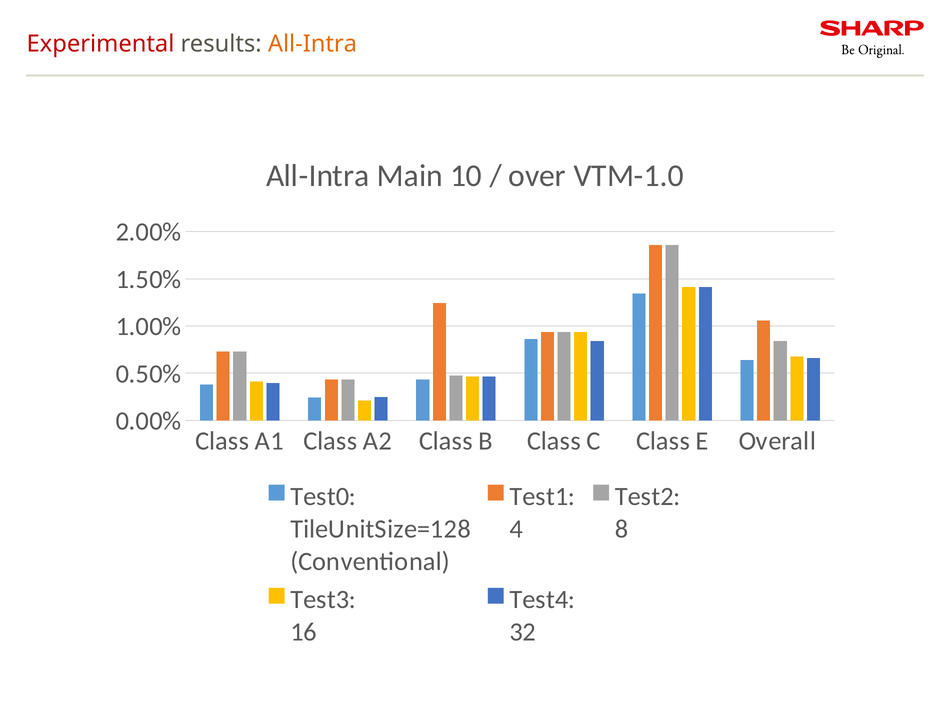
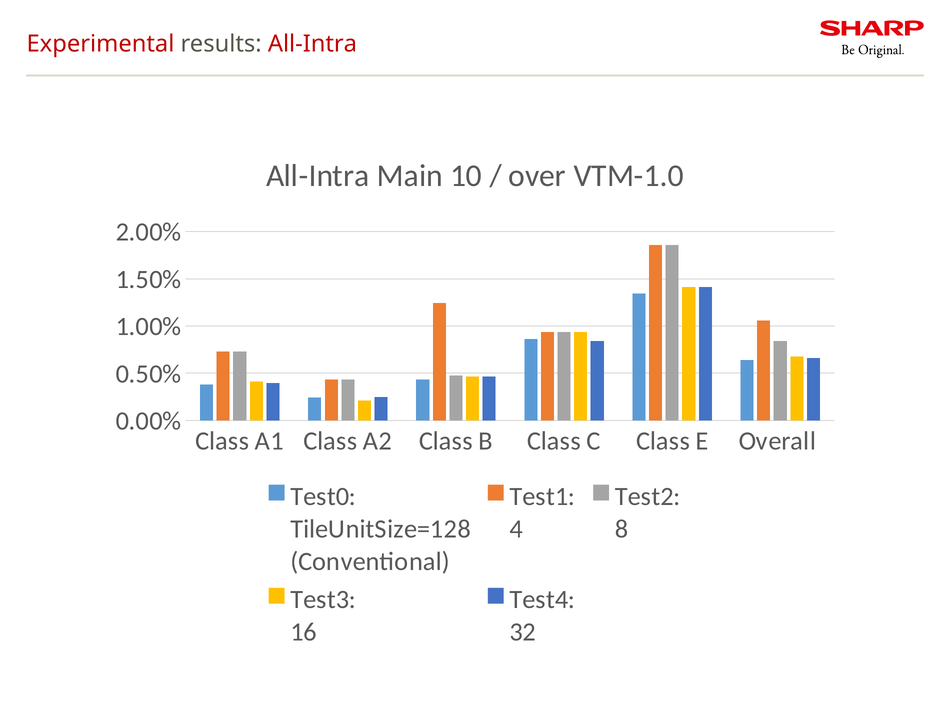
All-Intra at (312, 44) colour: orange -> red
